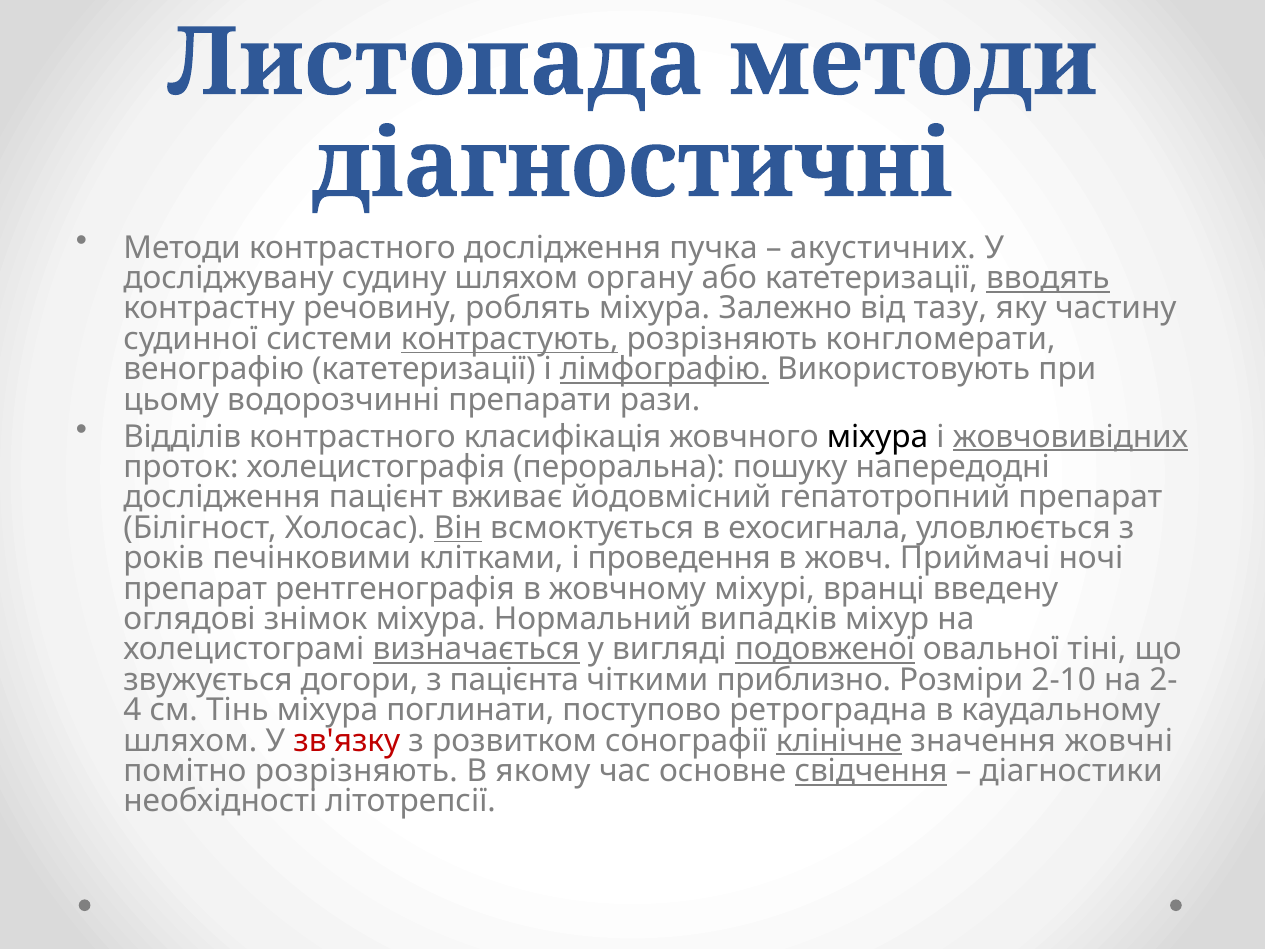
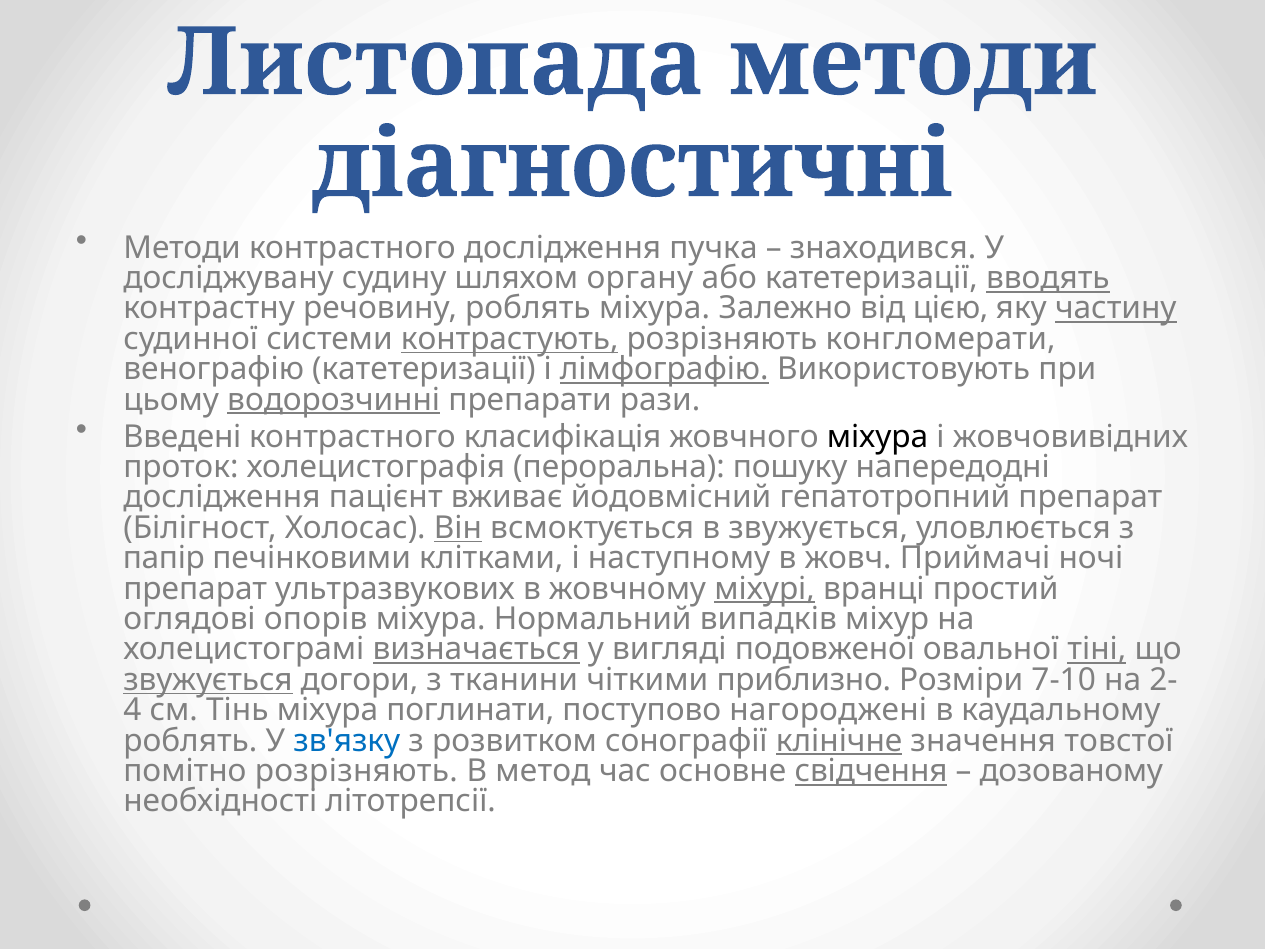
акустичних: акустичних -> знаходився
тазу: тазу -> цією
частину underline: none -> present
водорозчинні underline: none -> present
Відділів: Відділів -> Введені
жовчовивідних underline: present -> none
в ехосигнала: ехосигнала -> звужується
років: років -> папір
проведення: проведення -> наступному
рентгенографія: рентгенографія -> ультразвукових
міхурі underline: none -> present
введену: введену -> простий
знімок: знімок -> опорів
подовженої underline: present -> none
тіні underline: none -> present
звужується at (208, 680) underline: none -> present
пацієнта: пацієнта -> тканини
2-10: 2-10 -> 7-10
ретроградна: ретроградна -> нагороджені
шляхом at (190, 740): шляхом -> роблять
зв'язку colour: red -> blue
жовчні: жовчні -> товстої
якому: якому -> метод
діагностики: діагностики -> дозованому
